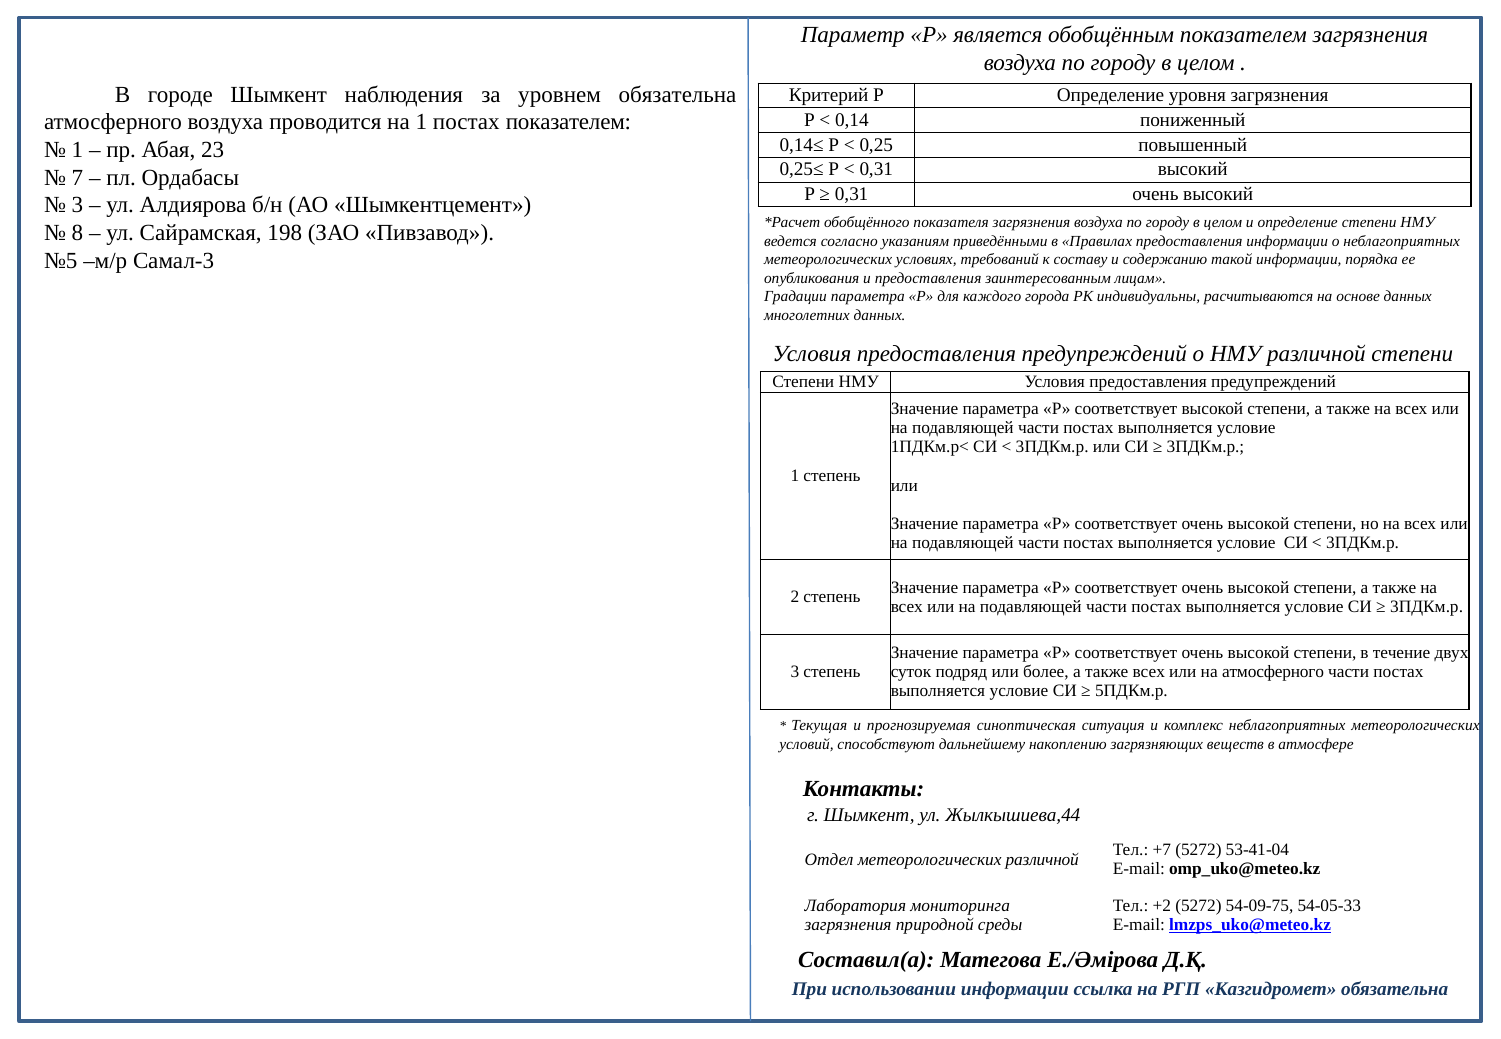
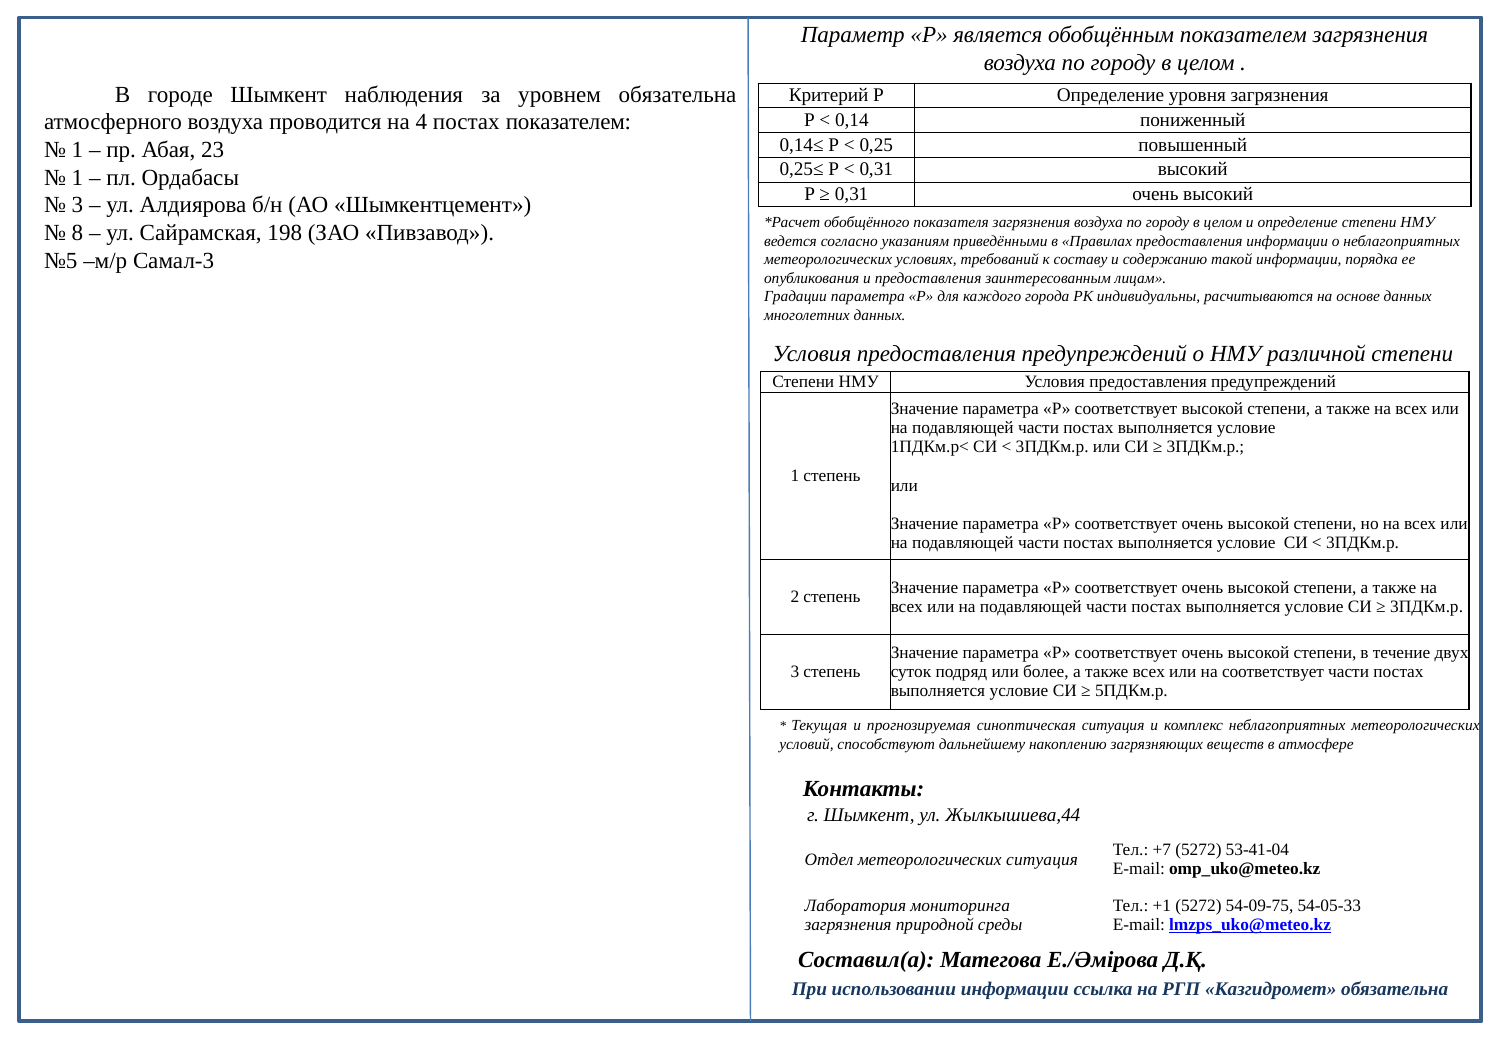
на 1: 1 -> 4
7 at (78, 178): 7 -> 1
на атмосферного: атмосферного -> соответствует
метеорологических различной: различной -> ситуация
+2: +2 -> +1
